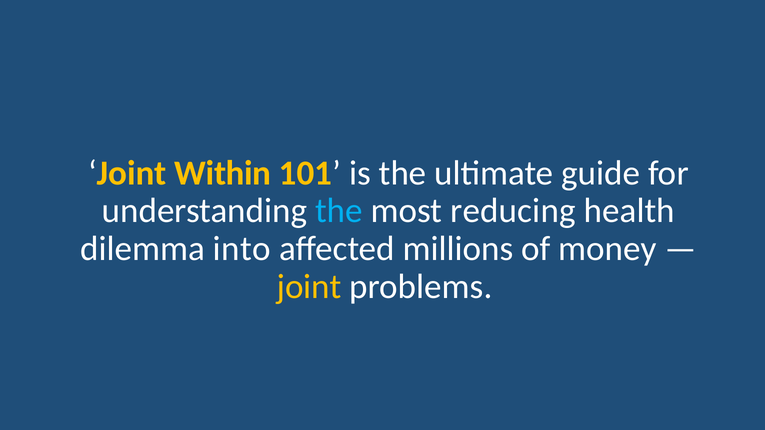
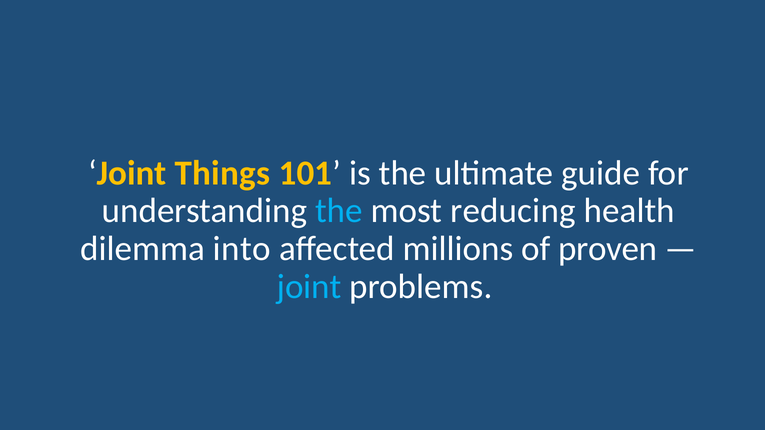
Within: Within -> Things
money: money -> proven
joint at (309, 287) colour: yellow -> light blue
